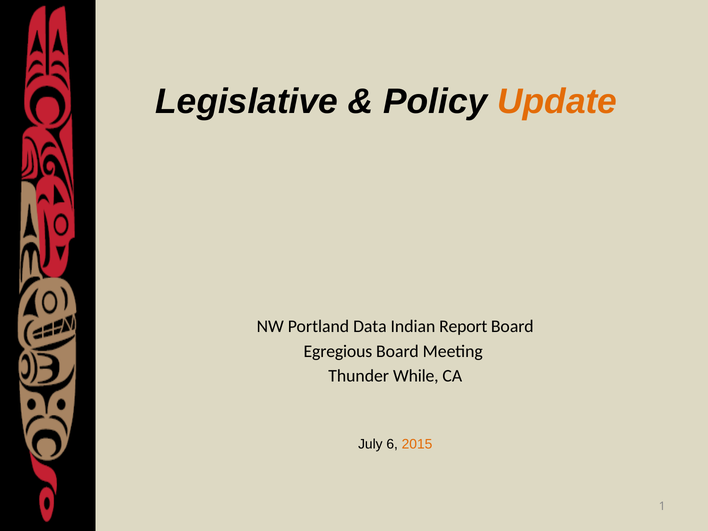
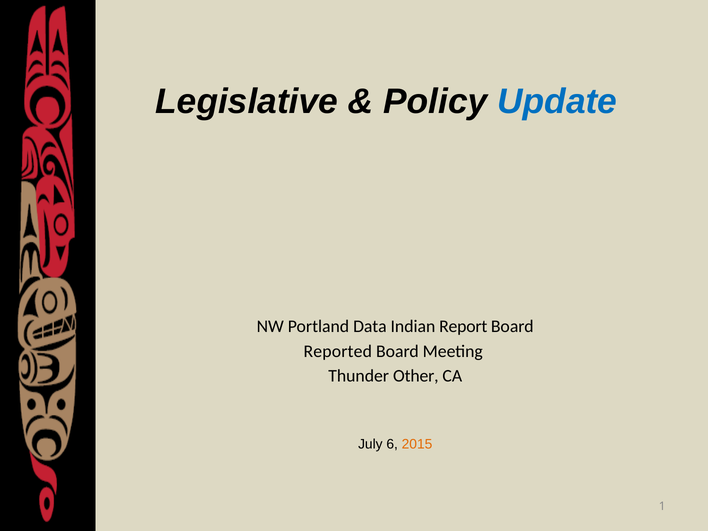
Update colour: orange -> blue
Egregious: Egregious -> Reported
While: While -> Other
